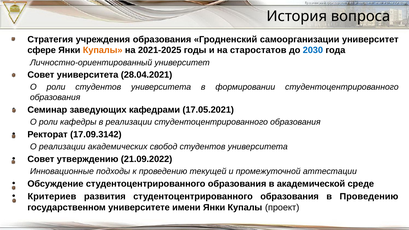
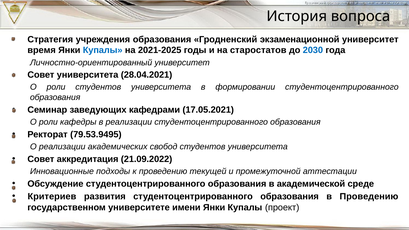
самоорганизации: самоорганизации -> экзаменационной
сфере: сфере -> время
Купалы at (103, 50) colour: orange -> blue
17.09.3142: 17.09.3142 -> 79.53.9495
утверждению: утверждению -> аккредитация
